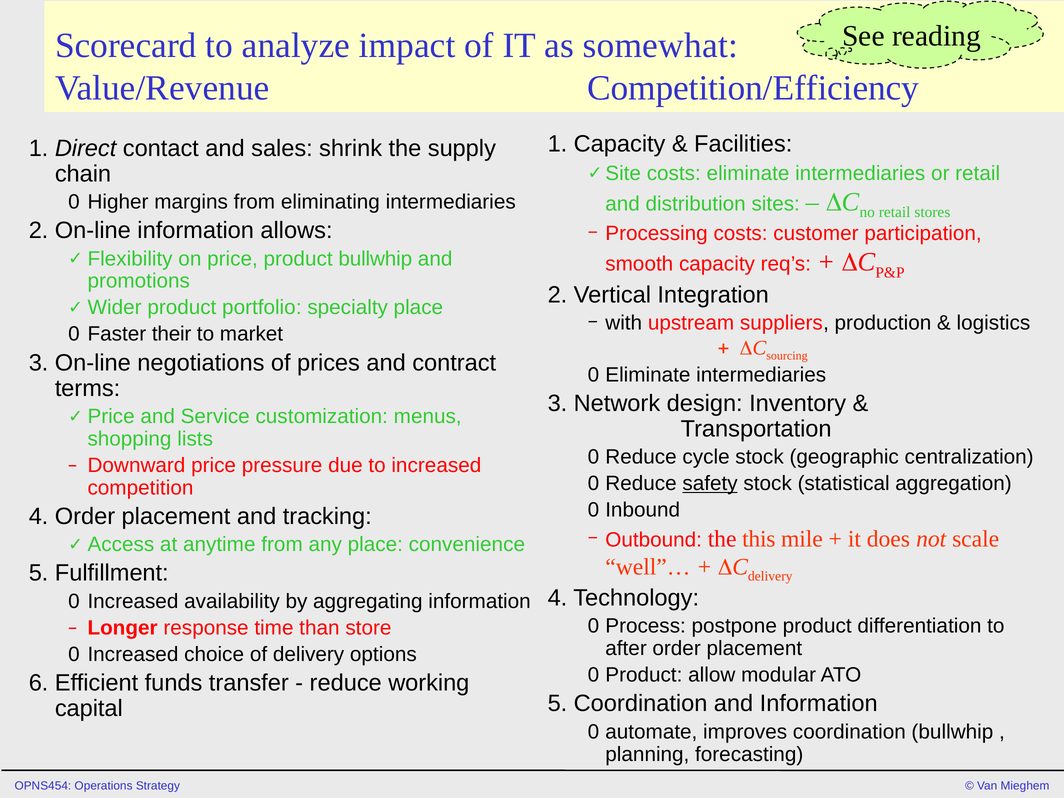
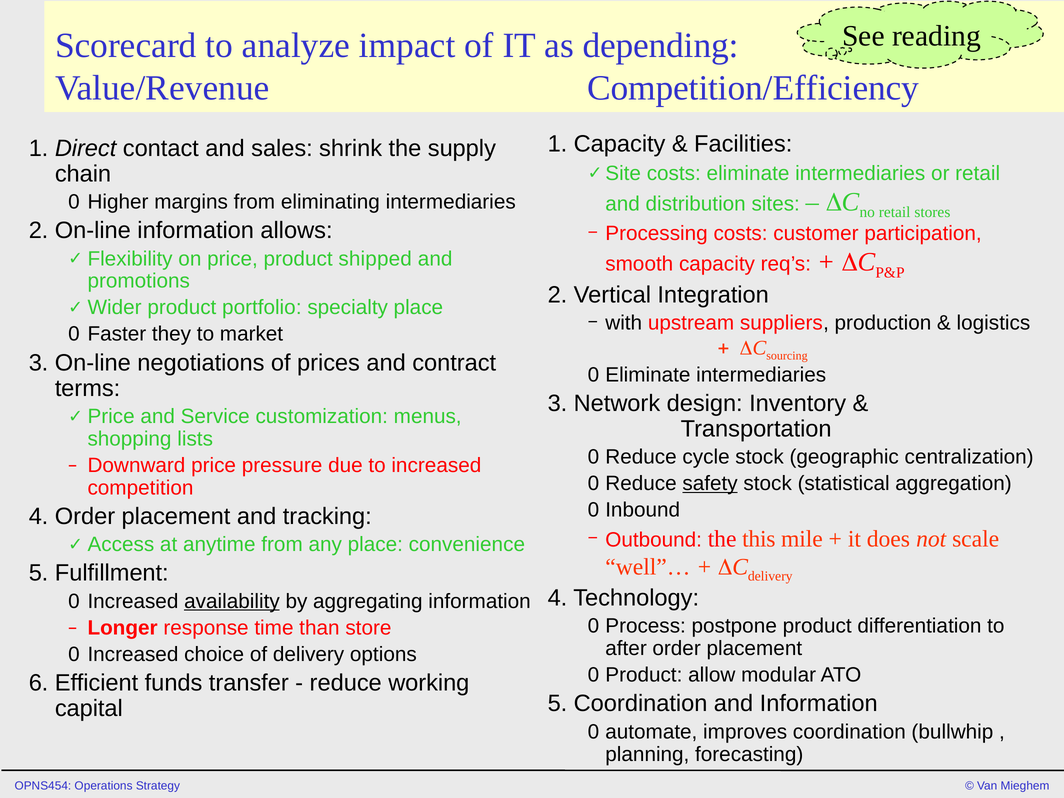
somewhat: somewhat -> depending
product bullwhip: bullwhip -> shipped
their: their -> they
availability underline: none -> present
